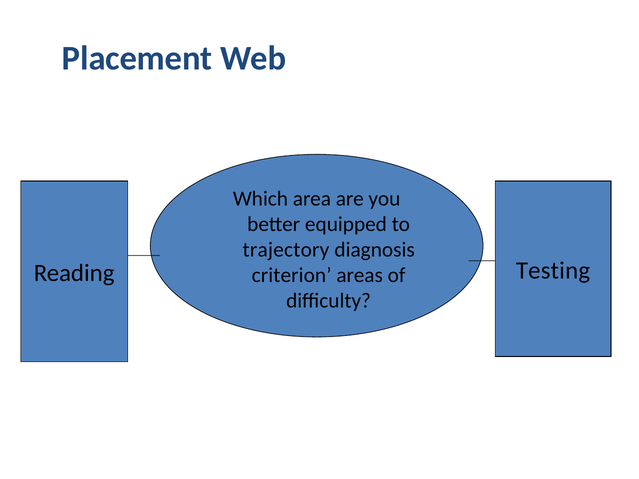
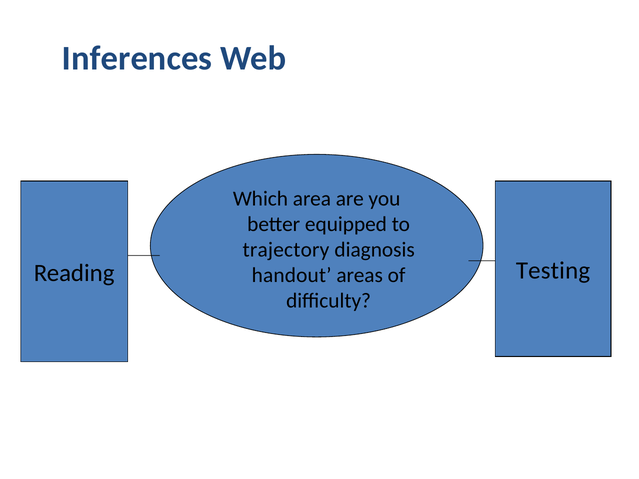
Placement: Placement -> Inferences
criterion: criterion -> handout
